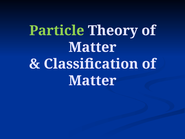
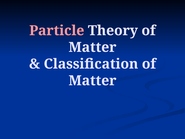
Particle colour: light green -> pink
